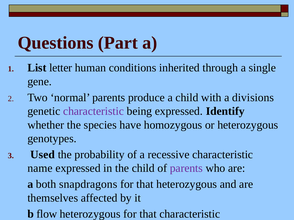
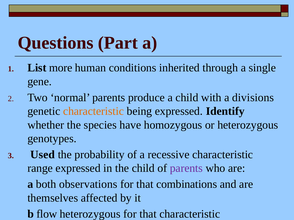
letter: letter -> more
characteristic at (94, 111) colour: purple -> orange
name: name -> range
snapdragons: snapdragons -> observations
that heterozygous: heterozygous -> combinations
